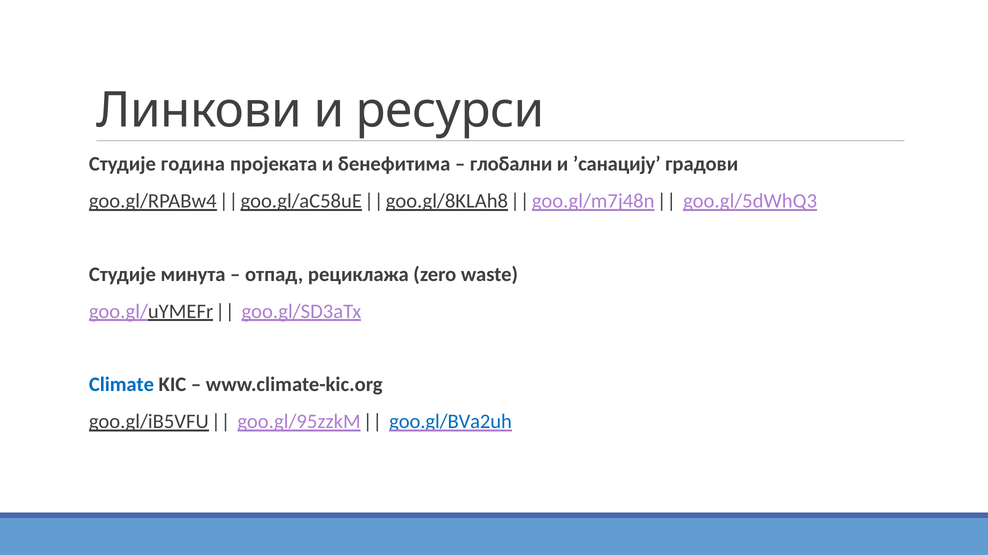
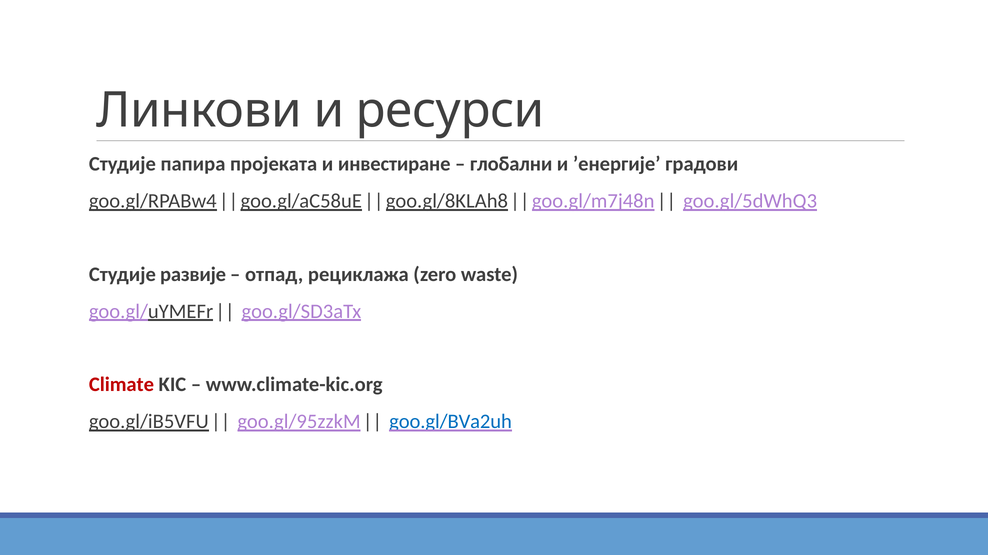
година: година -> папира
бенефитима: бенефитима -> инвестиране
’санацију: ’санацију -> ’енергије
минута: минута -> развије
Climate colour: blue -> red
